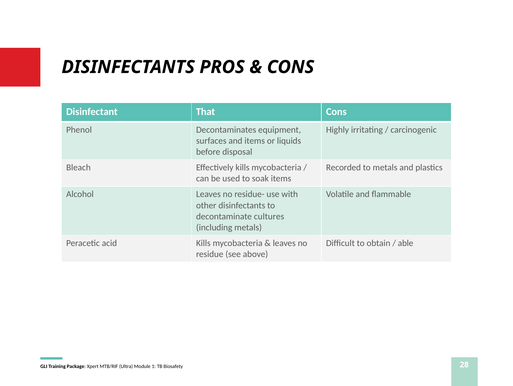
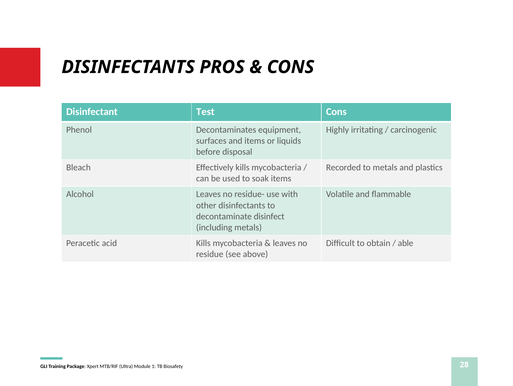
That: That -> Test
cultures: cultures -> disinfect
